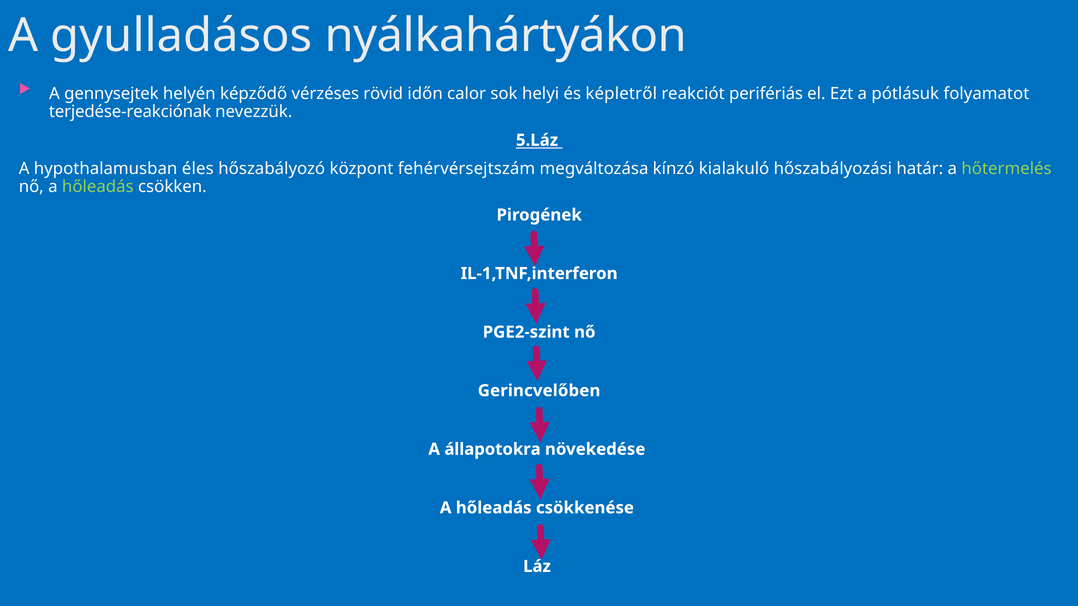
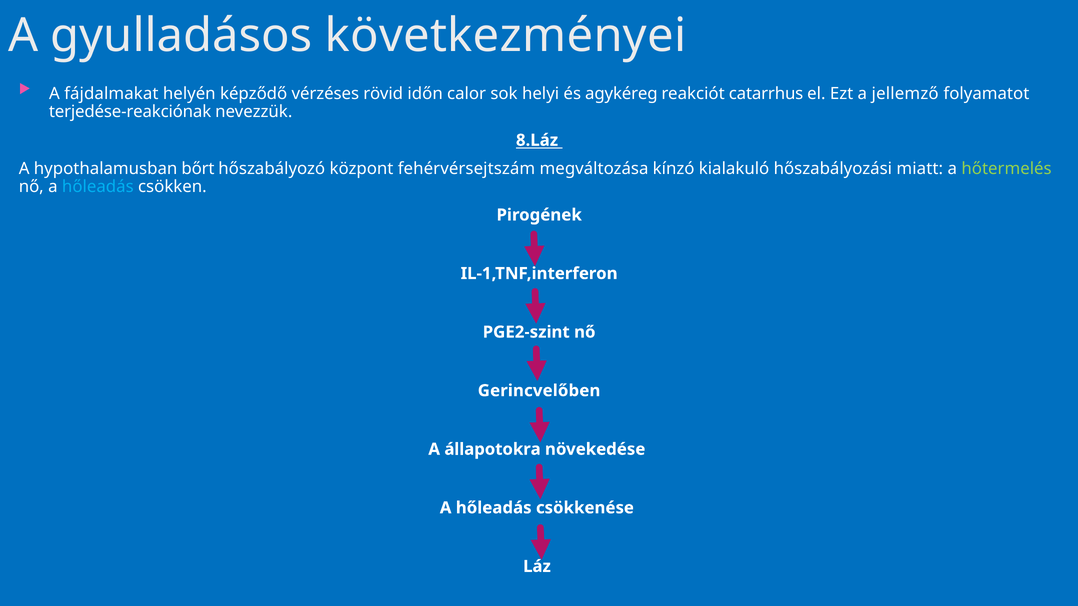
nyálkahártyákon: nyálkahártyákon -> következményei
gennysejtek: gennysejtek -> fájdalmakat
képletről: képletről -> agykéreg
perifériás: perifériás -> catarrhus
pótlásuk: pótlásuk -> jellemző
5.Láz: 5.Láz -> 8.Láz
éles: éles -> bőrt
határ: határ -> miatt
hőleadás at (98, 187) colour: light green -> light blue
